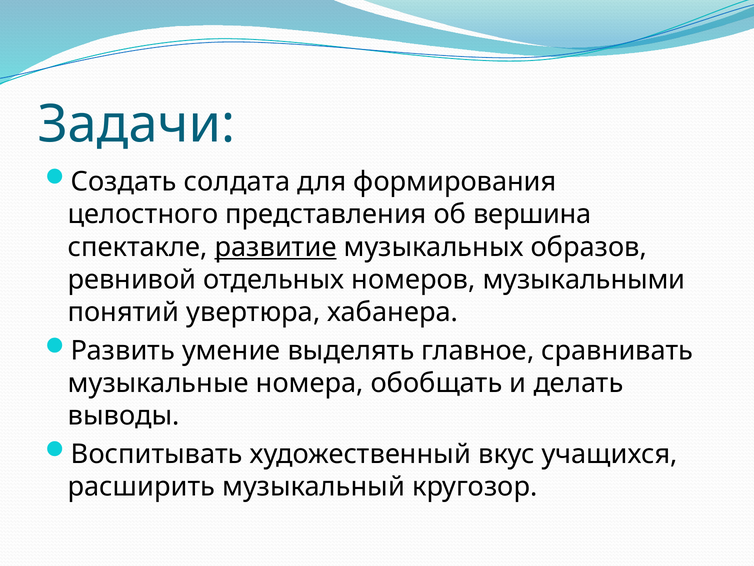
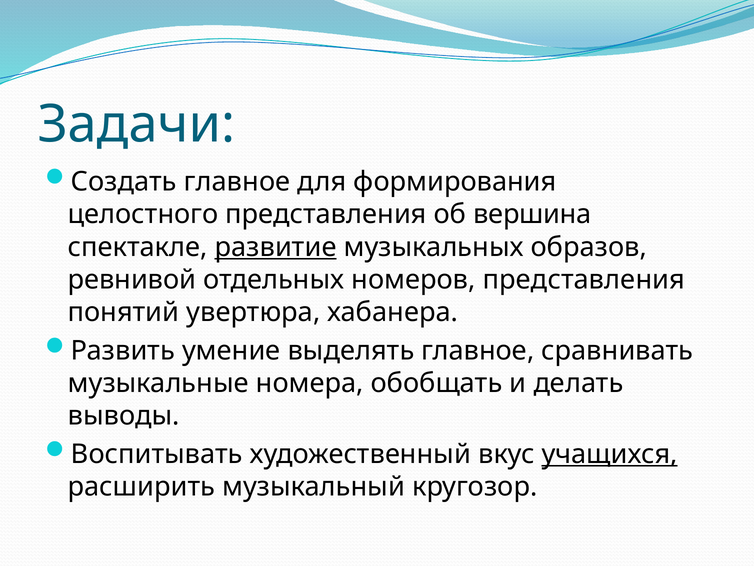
Создать солдата: солдата -> главное
номеров музыкальными: музыкальными -> представления
учащихся underline: none -> present
